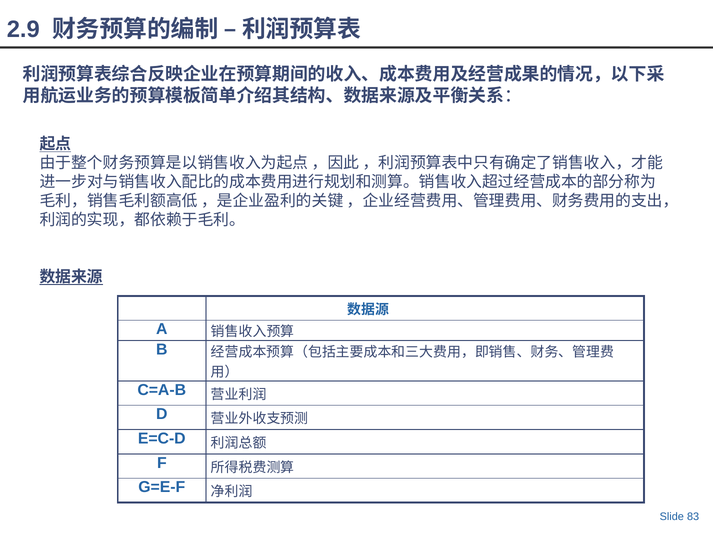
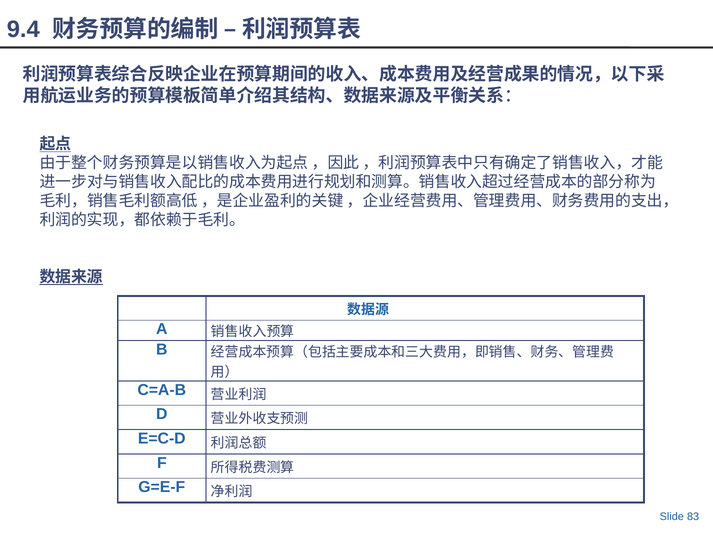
2.9: 2.9 -> 9.4
